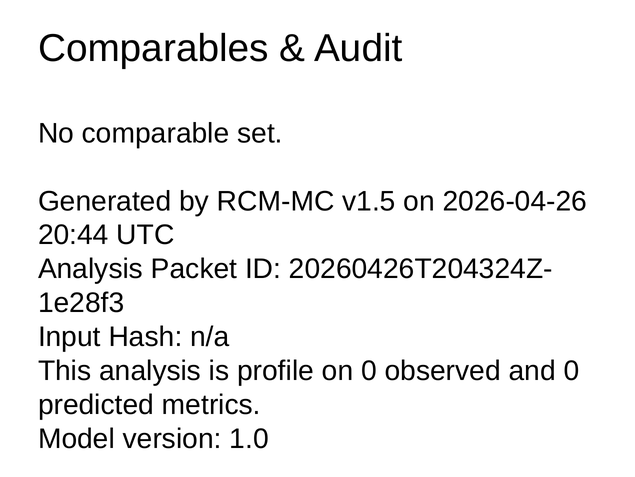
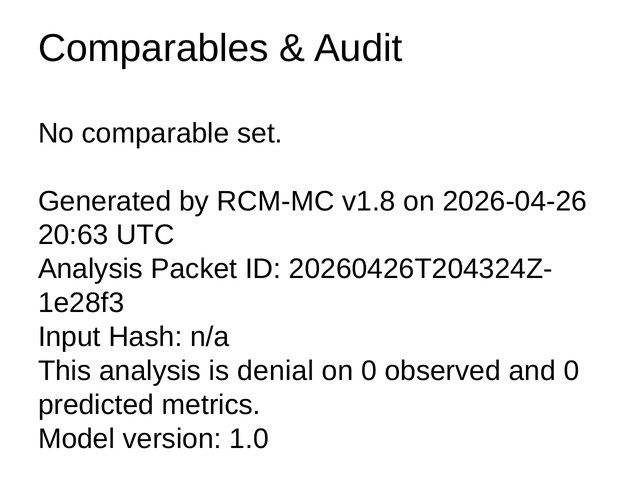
v1.5: v1.5 -> v1.8
20:44: 20:44 -> 20:63
profile: profile -> denial
